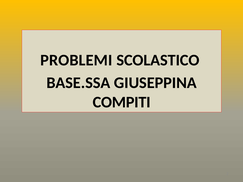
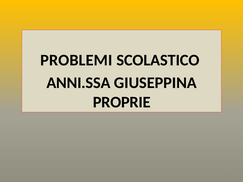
BASE.SSA: BASE.SSA -> ANNI.SSA
COMPITI: COMPITI -> PROPRIE
